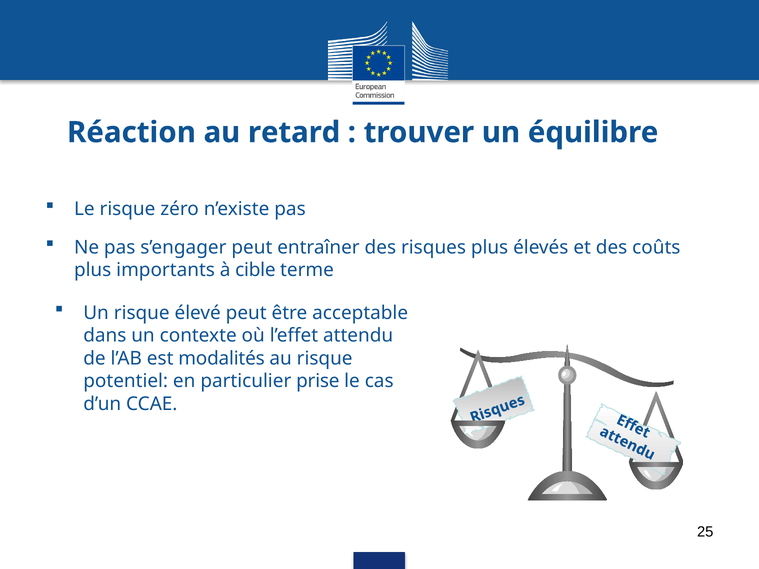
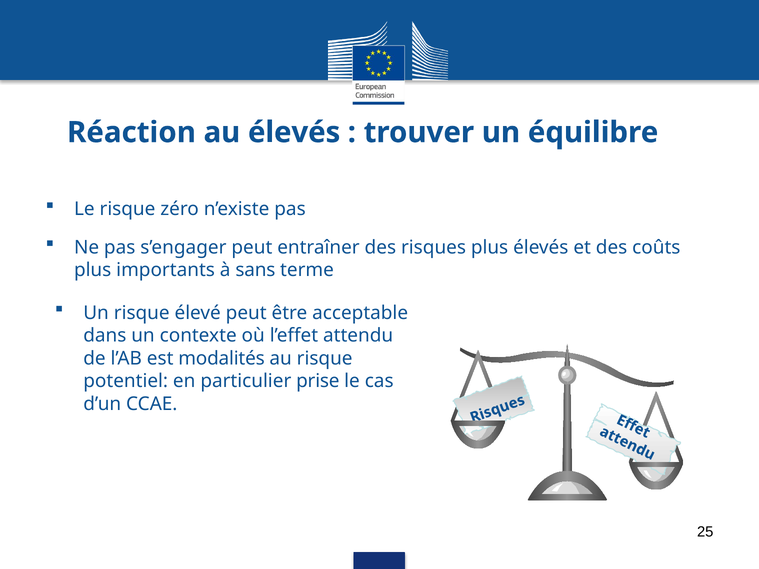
au retard: retard -> élevés
cible: cible -> sans
